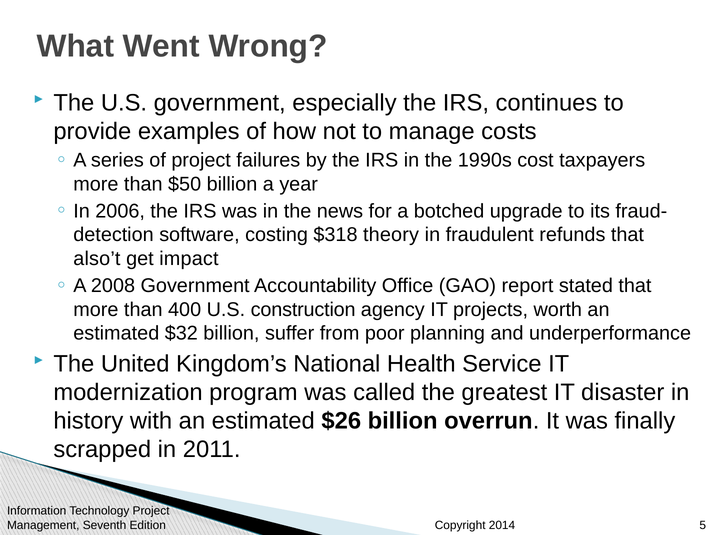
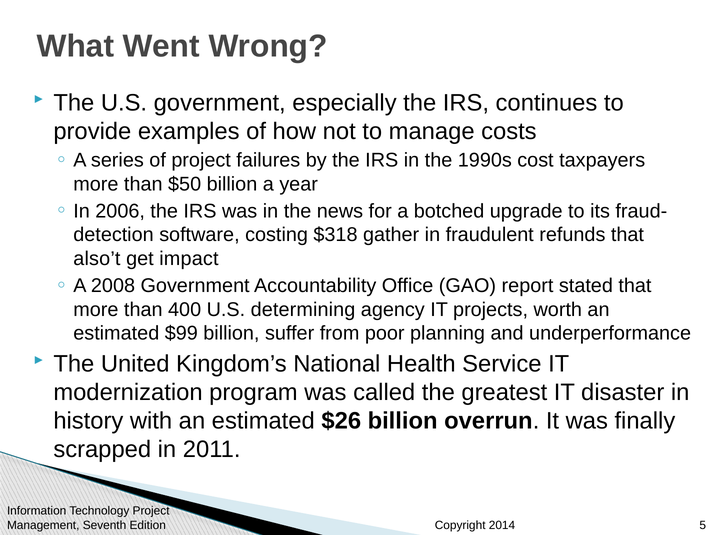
theory: theory -> gather
construction: construction -> determining
$32: $32 -> $99
